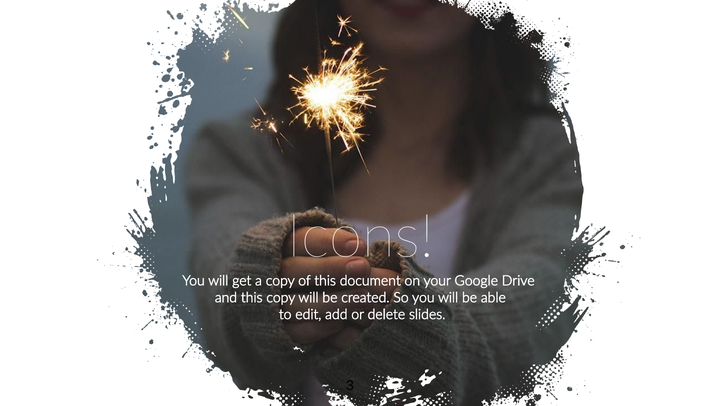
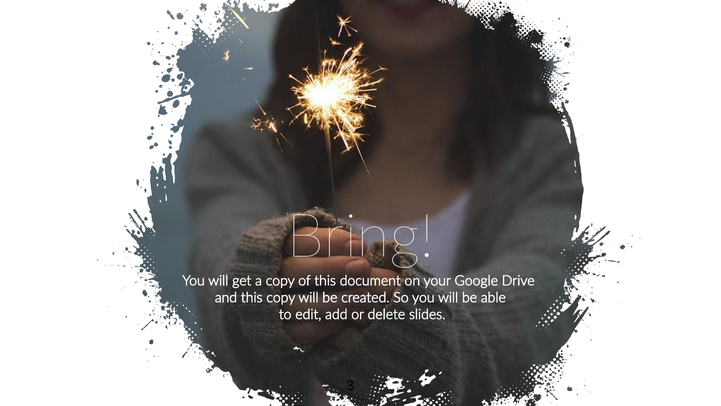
Icons: Icons -> Bring
